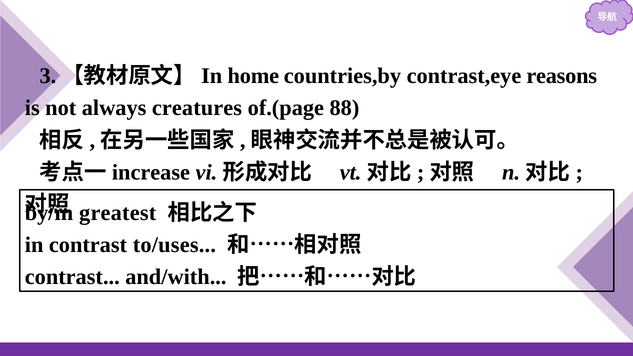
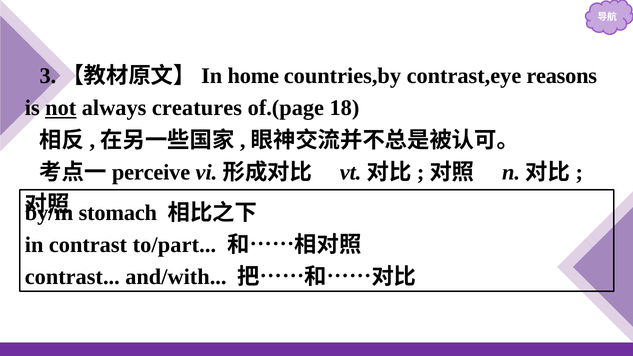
not underline: none -> present
88: 88 -> 18
increase: increase -> perceive
greatest: greatest -> stomach
to/uses: to/uses -> to/part
